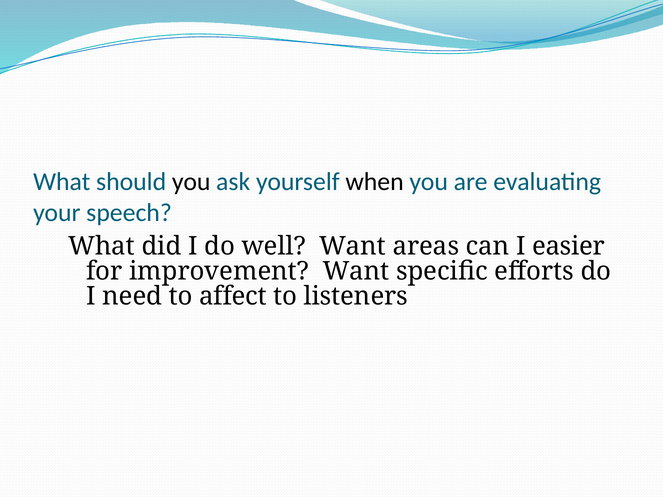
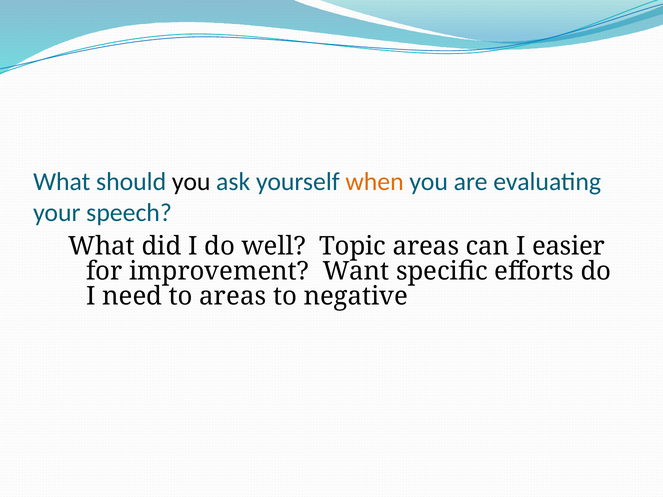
when colour: black -> orange
well Want: Want -> Topic
to affect: affect -> areas
listeners: listeners -> negative
